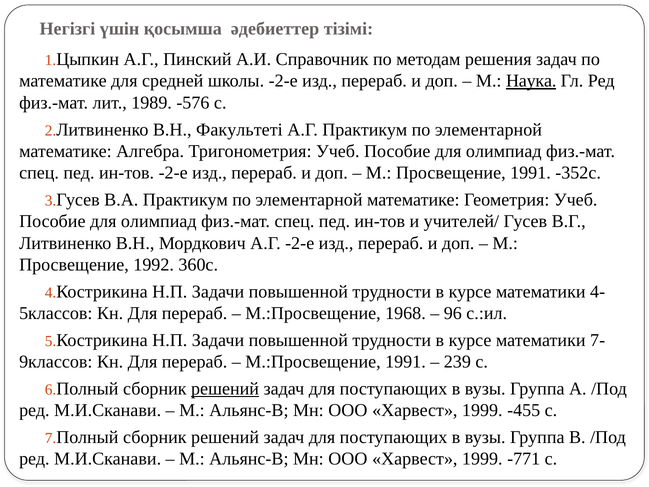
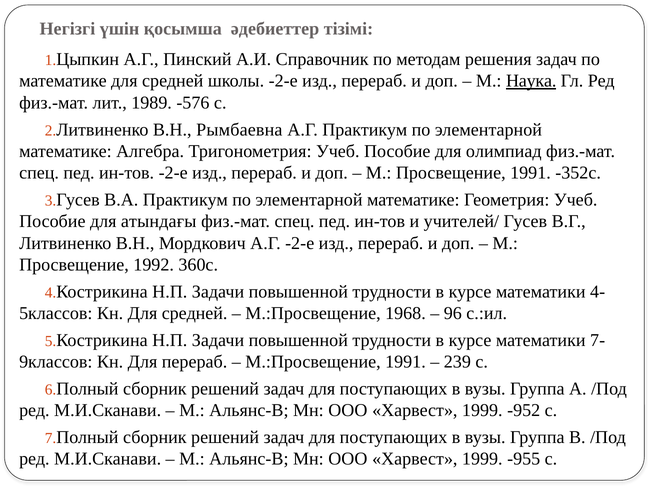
Факультеті: Факультеті -> Рымбаевна
олимпиад at (159, 221): олимпиад -> атындағы
перераб at (195, 313): перераб -> средней
решений at (225, 389) underline: present -> none
-455: -455 -> -952
-771: -771 -> -955
